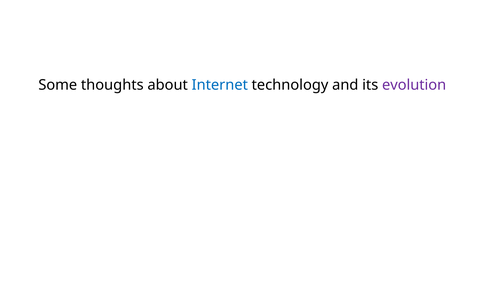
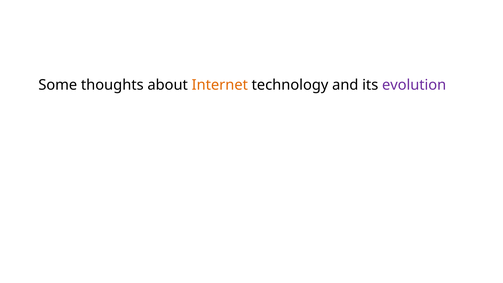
Internet colour: blue -> orange
